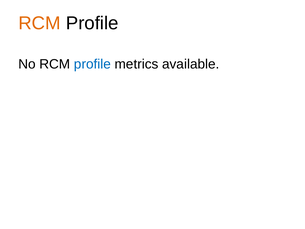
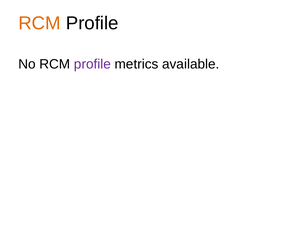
profile at (92, 64) colour: blue -> purple
